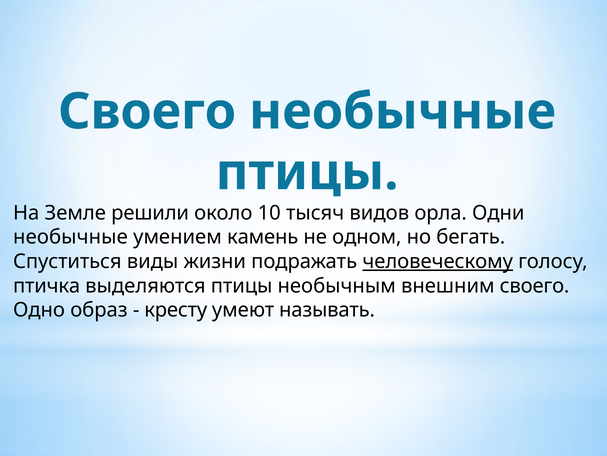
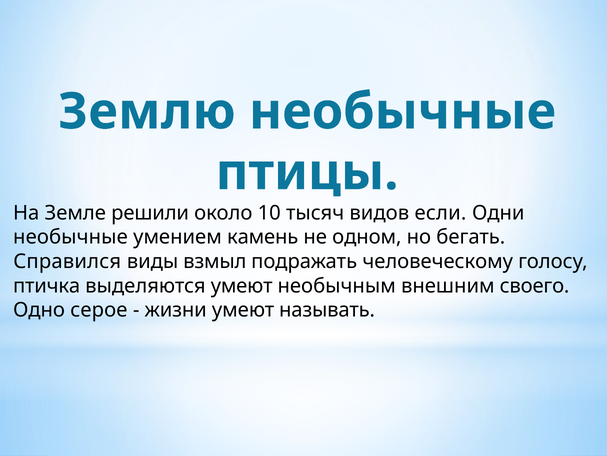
Своего at (147, 112): Своего -> Землю
орла: орла -> если
Спуститься: Спуститься -> Справился
жизни: жизни -> взмыл
человеческому underline: present -> none
выделяются птицы: птицы -> умеют
образ: образ -> серое
кресту: кресту -> жизни
